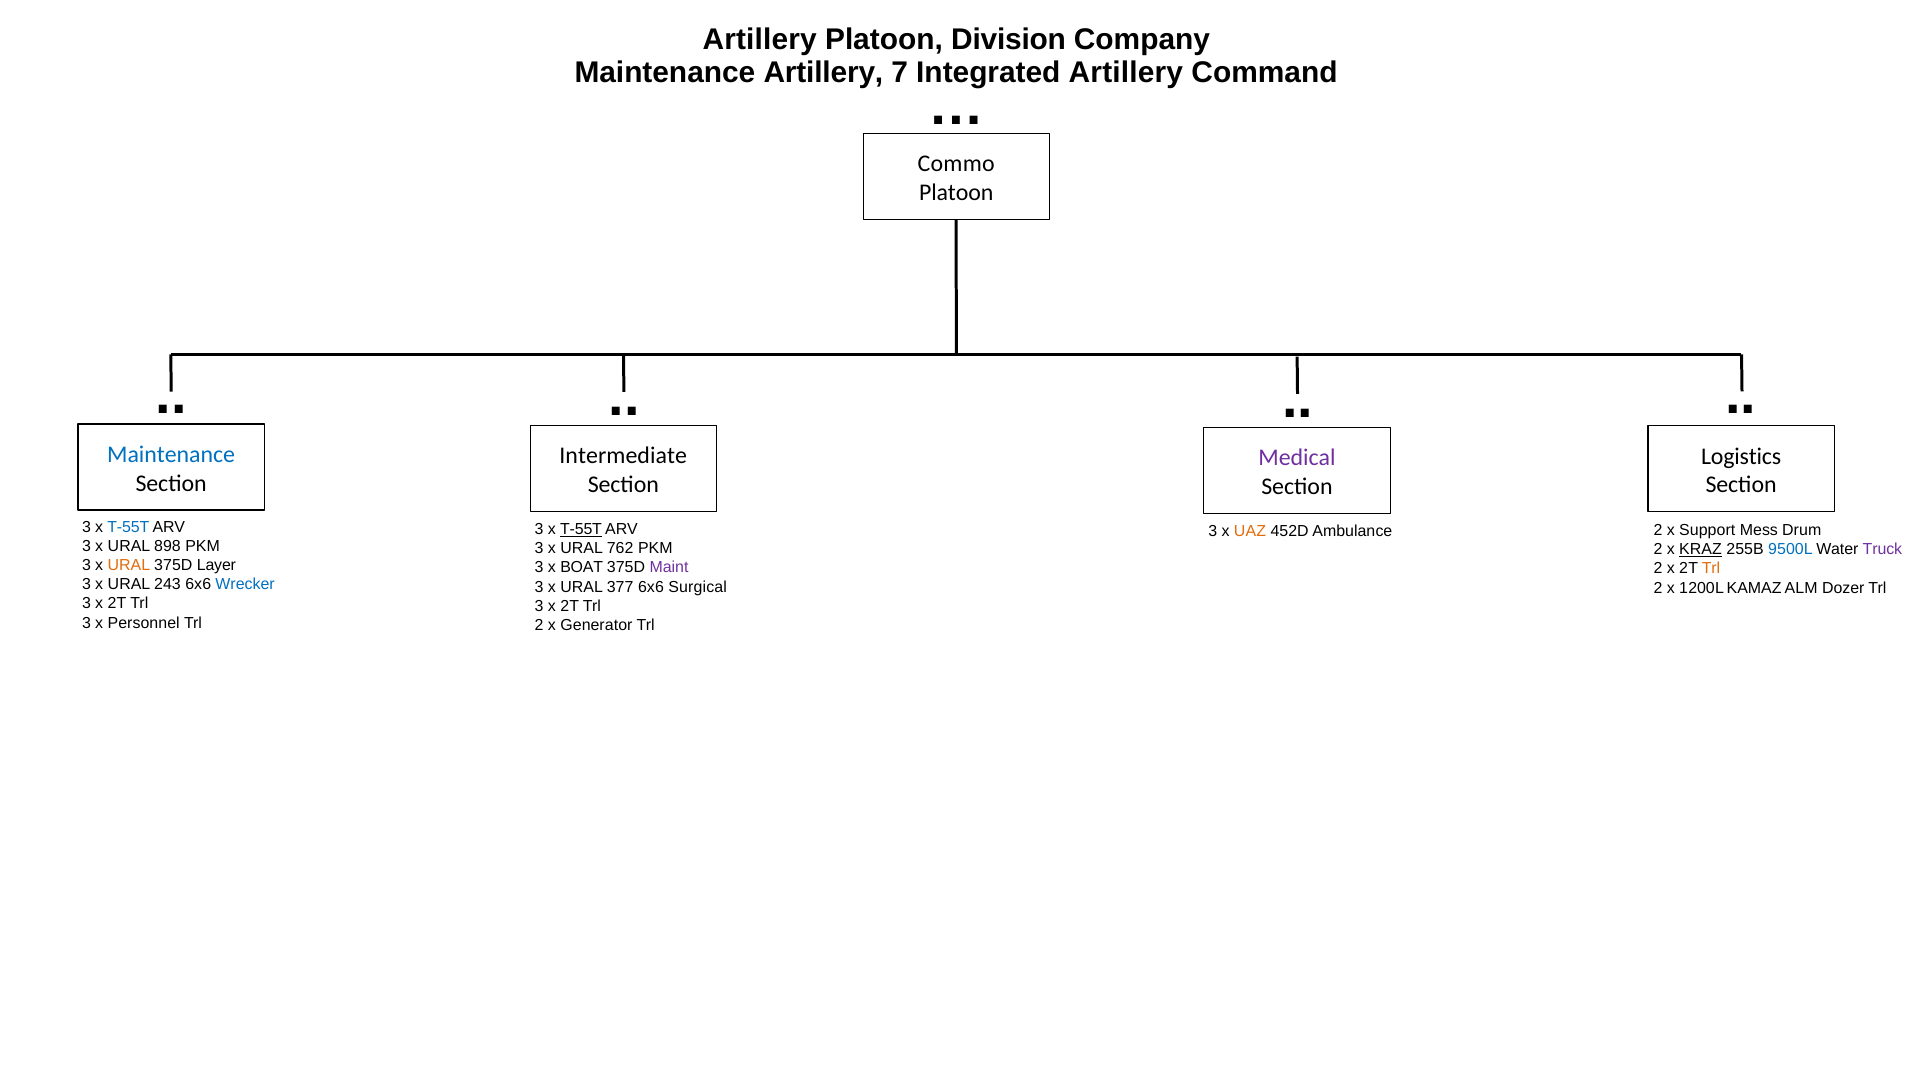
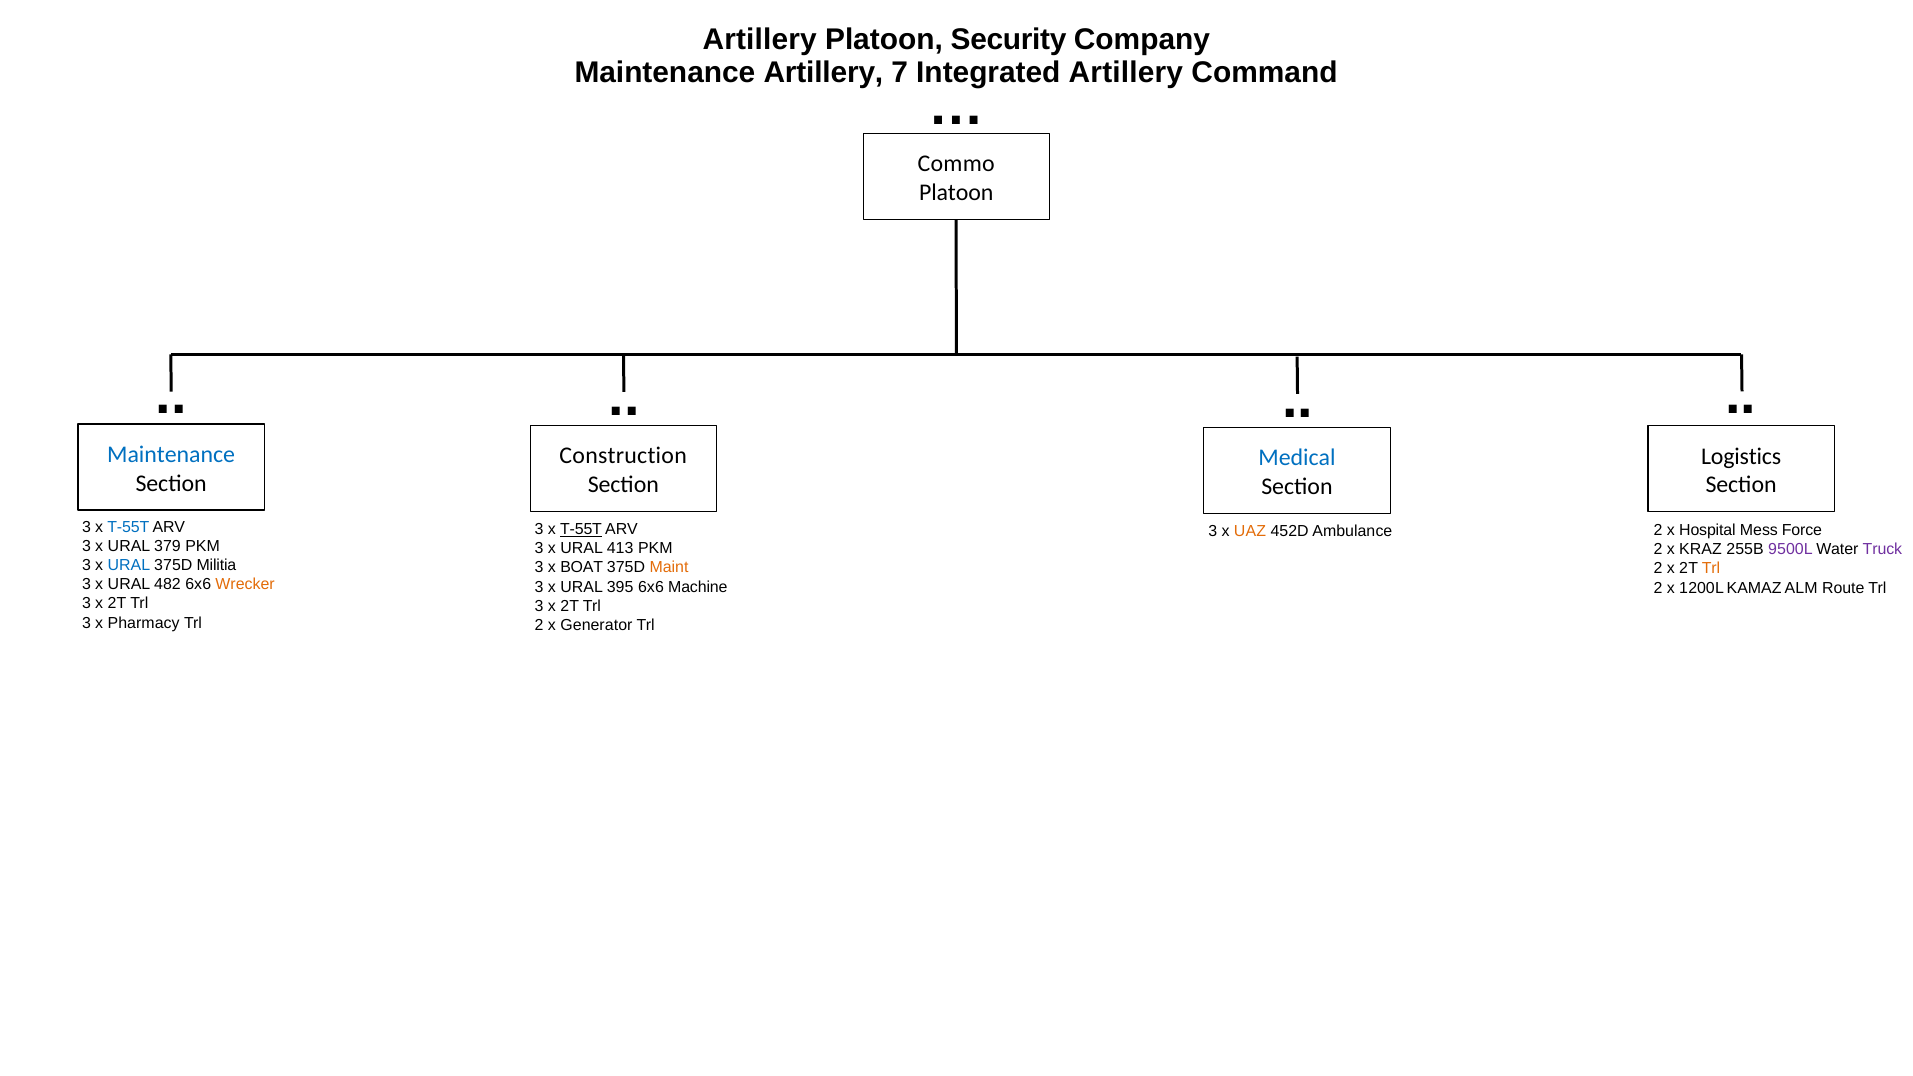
Division: Division -> Security
Intermediate: Intermediate -> Construction
Medical colour: purple -> blue
Support: Support -> Hospital
Drum: Drum -> Force
898: 898 -> 379
762: 762 -> 413
KRAZ underline: present -> none
9500L colour: blue -> purple
URAL at (129, 566) colour: orange -> blue
Layer: Layer -> Militia
Maint colour: purple -> orange
243: 243 -> 482
Wrecker colour: blue -> orange
377: 377 -> 395
Surgical: Surgical -> Machine
Dozer: Dozer -> Route
Personnel: Personnel -> Pharmacy
